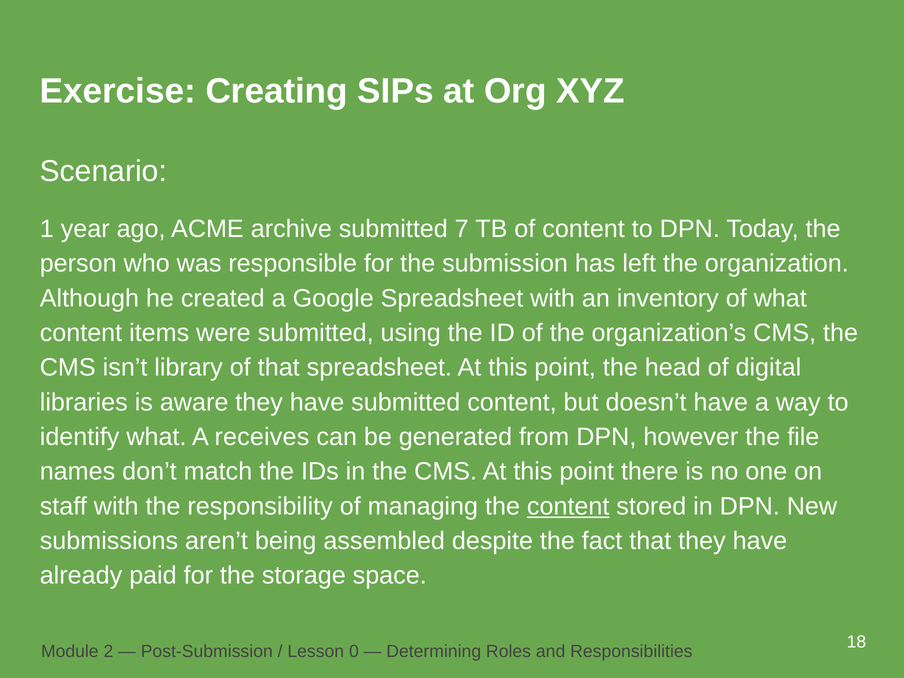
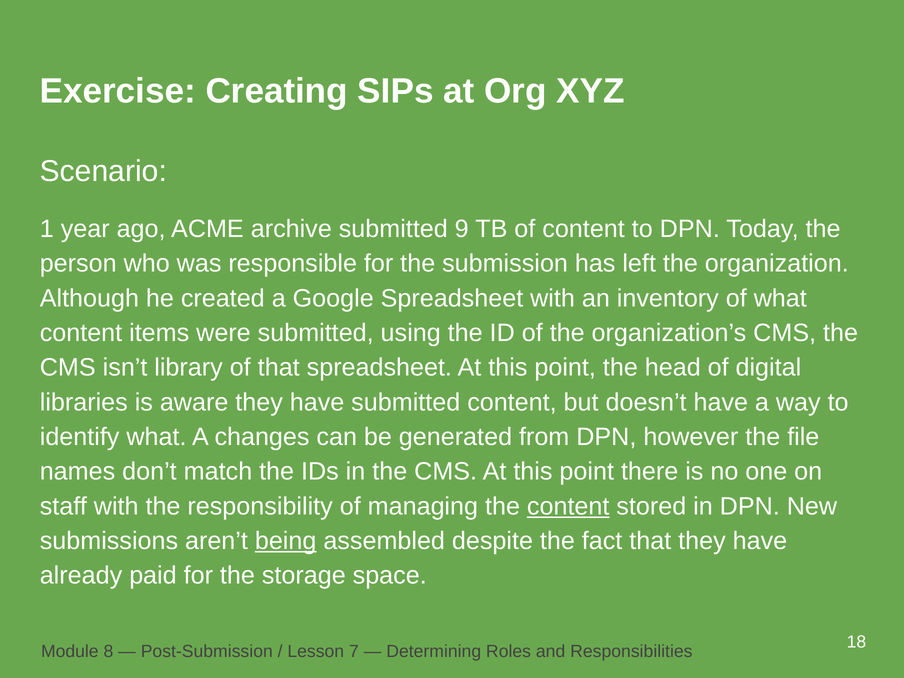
7: 7 -> 9
receives: receives -> changes
being underline: none -> present
2: 2 -> 8
0: 0 -> 7
